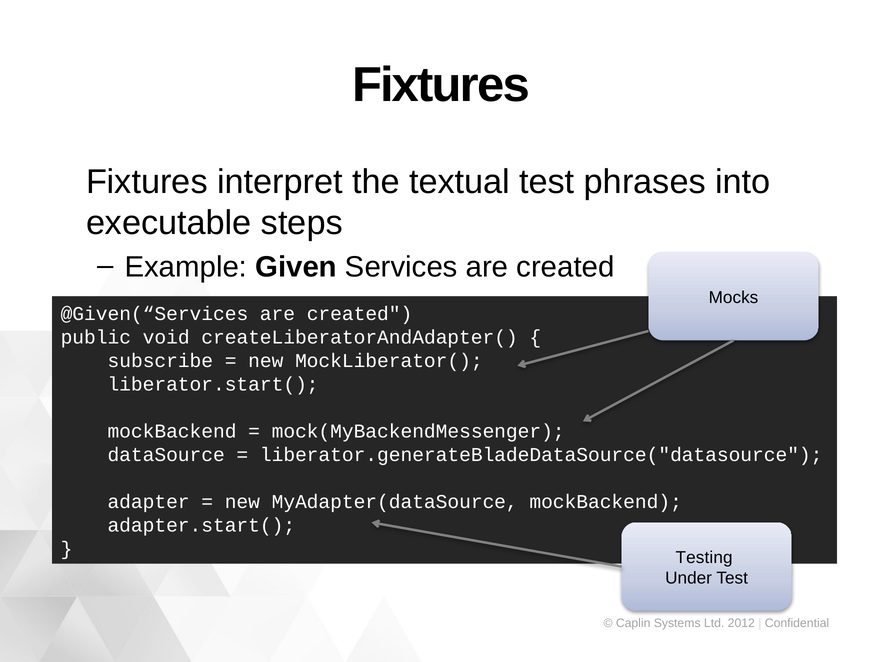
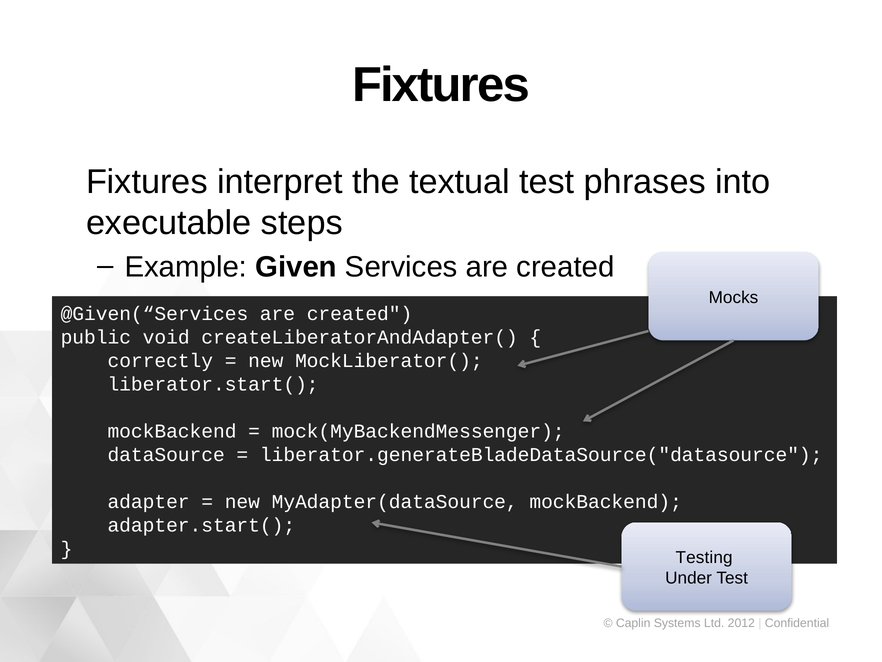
subscribe: subscribe -> correctly
